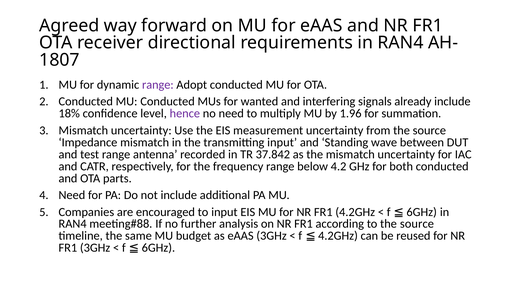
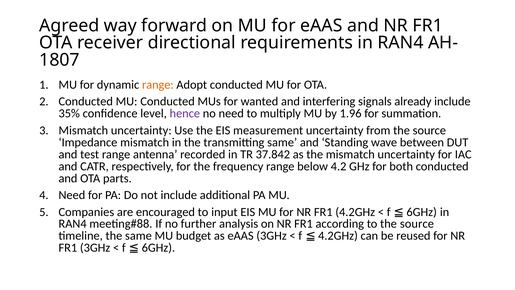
range at (158, 85) colour: purple -> orange
18%: 18% -> 35%
transmitting input: input -> same
